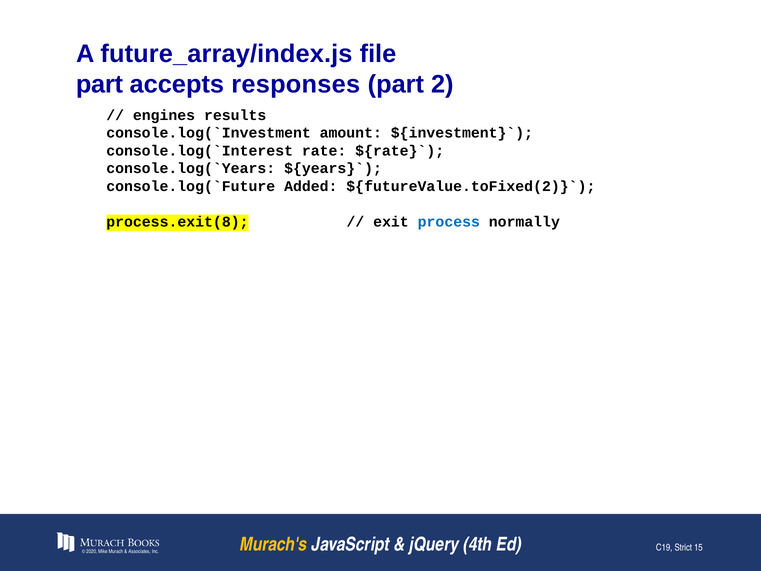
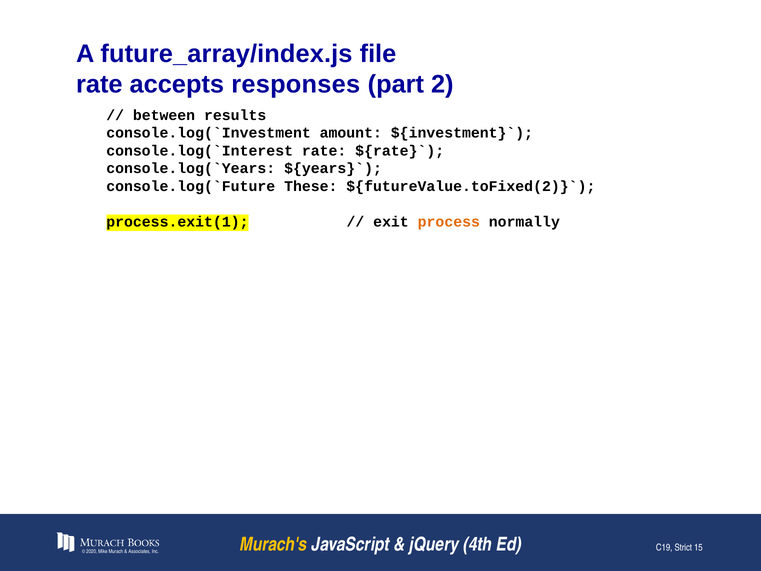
part at (99, 84): part -> rate
engines: engines -> between
Added: Added -> These
process.exit(8: process.exit(8 -> process.exit(1
process colour: blue -> orange
